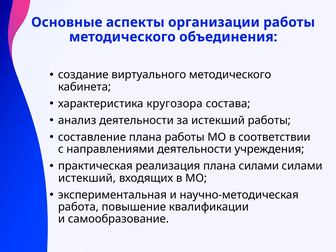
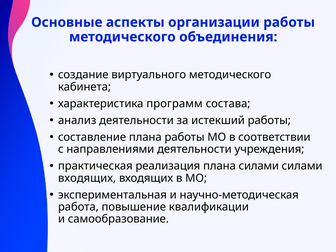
кругозора: кругозора -> программ
истекший at (87, 178): истекший -> входящих
